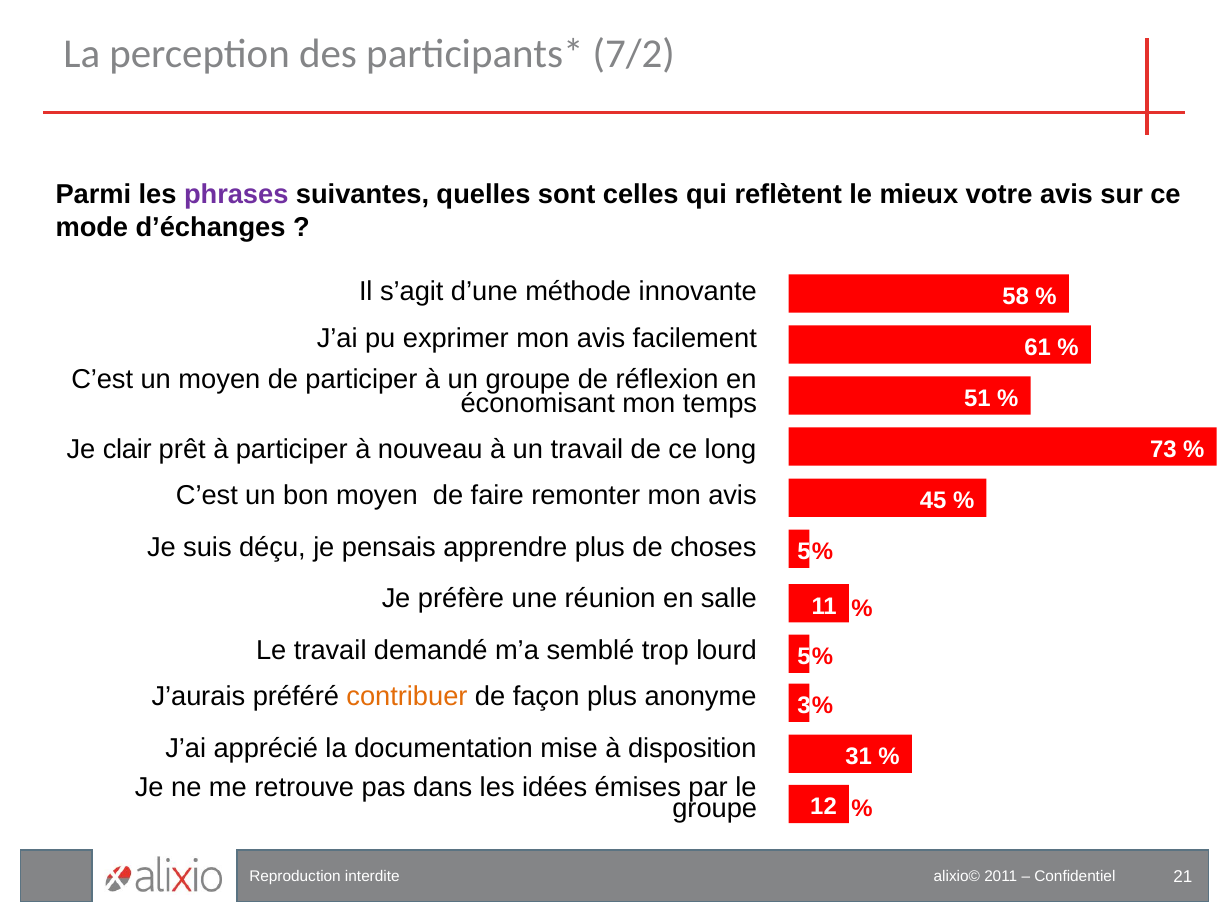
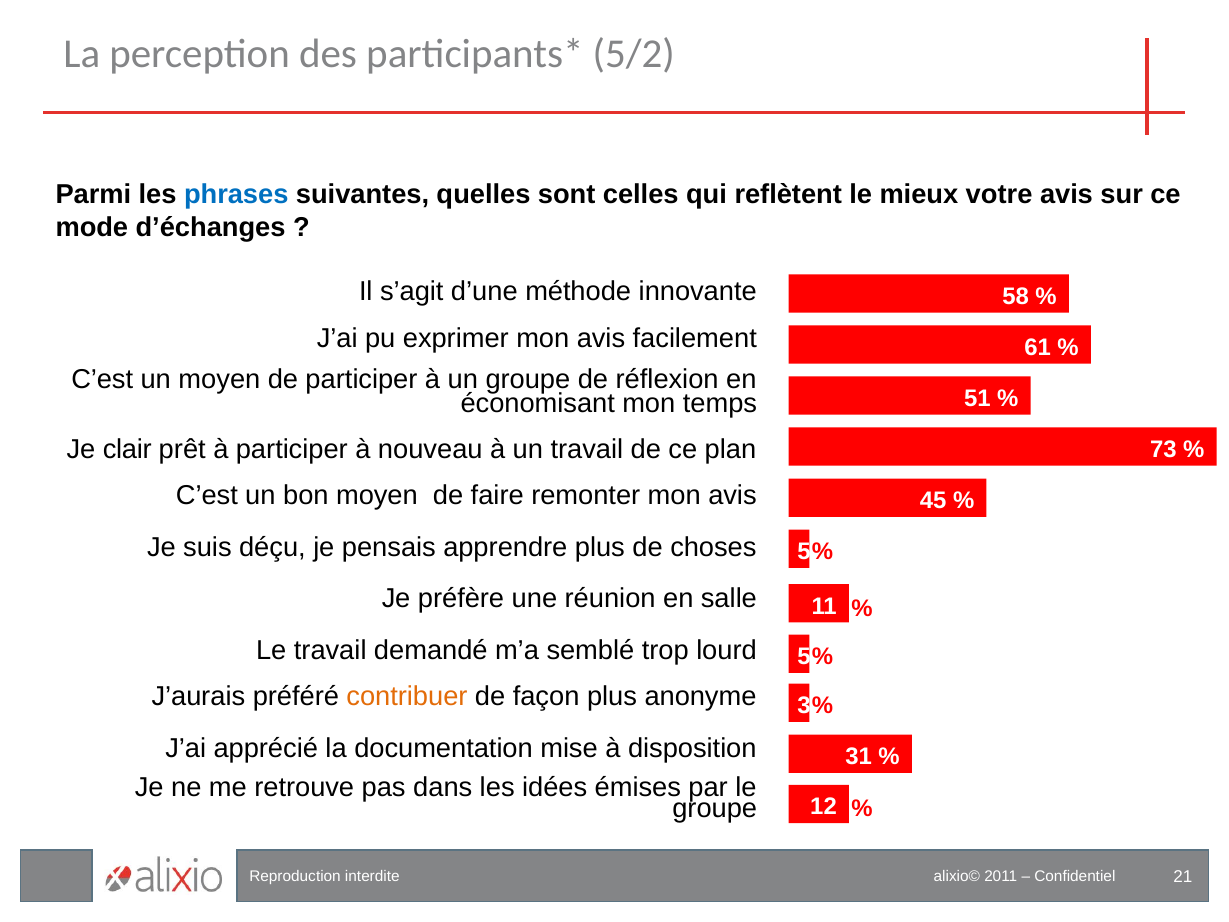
7/2: 7/2 -> 5/2
phrases colour: purple -> blue
long: long -> plan
